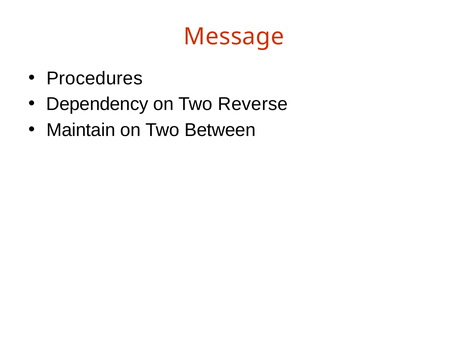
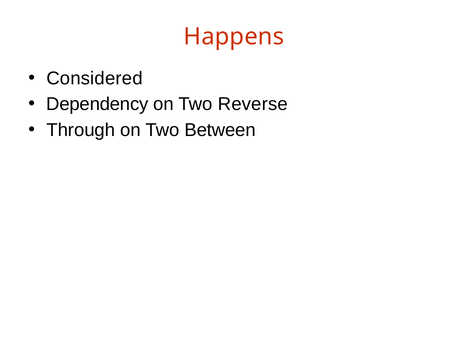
Message: Message -> Happens
Procedures: Procedures -> Considered
Maintain: Maintain -> Through
